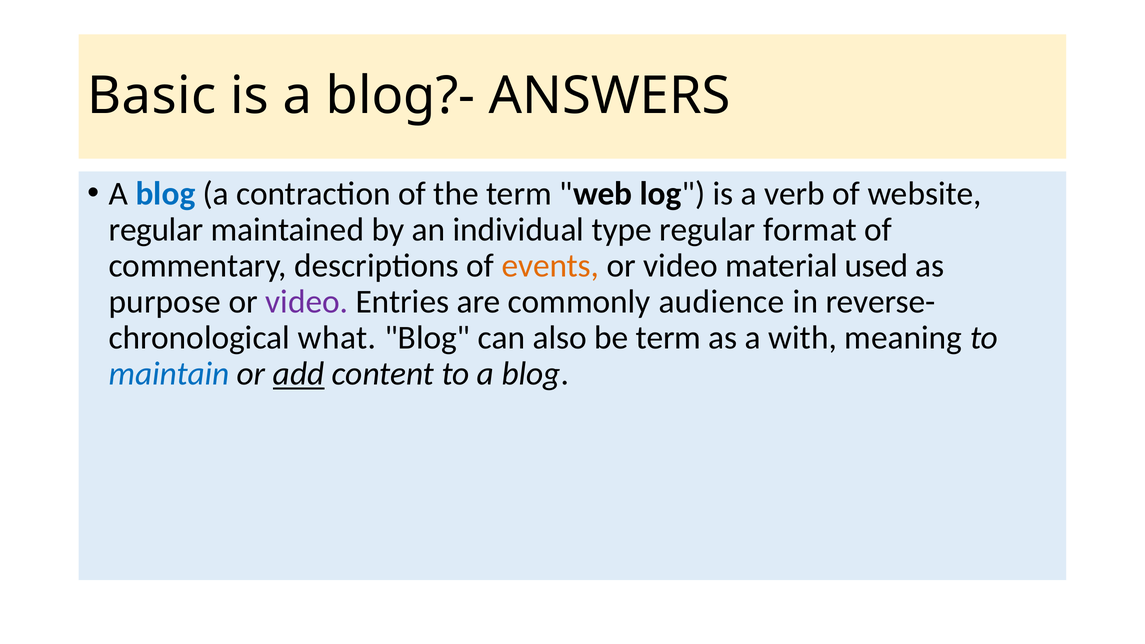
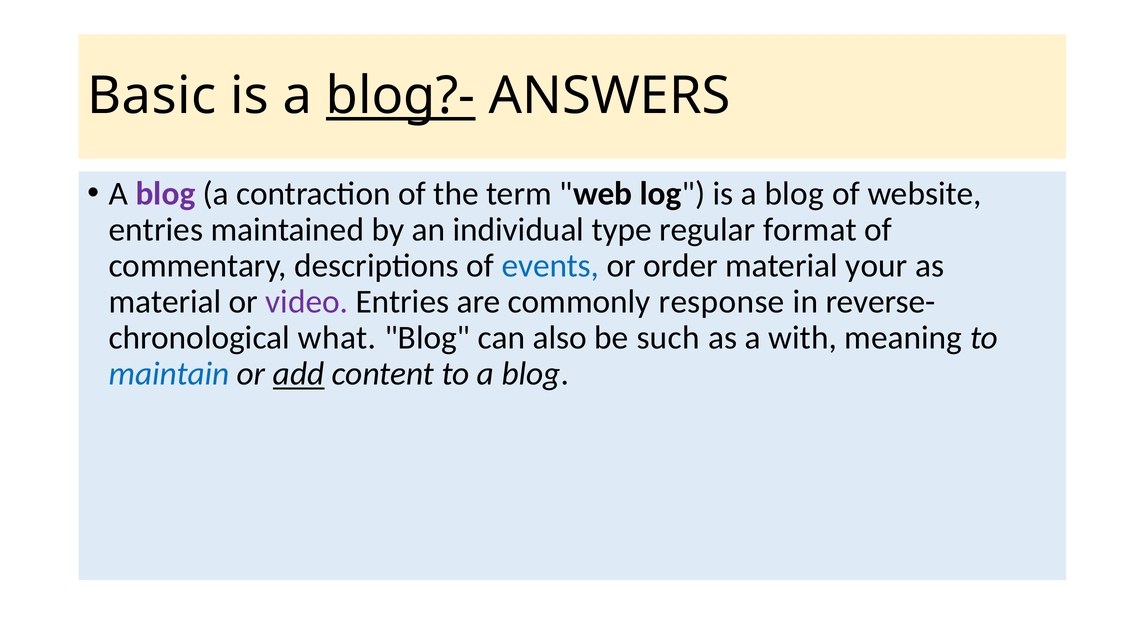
blog?- underline: none -> present
blog at (165, 194) colour: blue -> purple
is a verb: verb -> blog
regular at (156, 230): regular -> entries
events colour: orange -> blue
video at (681, 266): video -> order
used: used -> your
purpose at (165, 302): purpose -> material
audience: audience -> response
be term: term -> such
